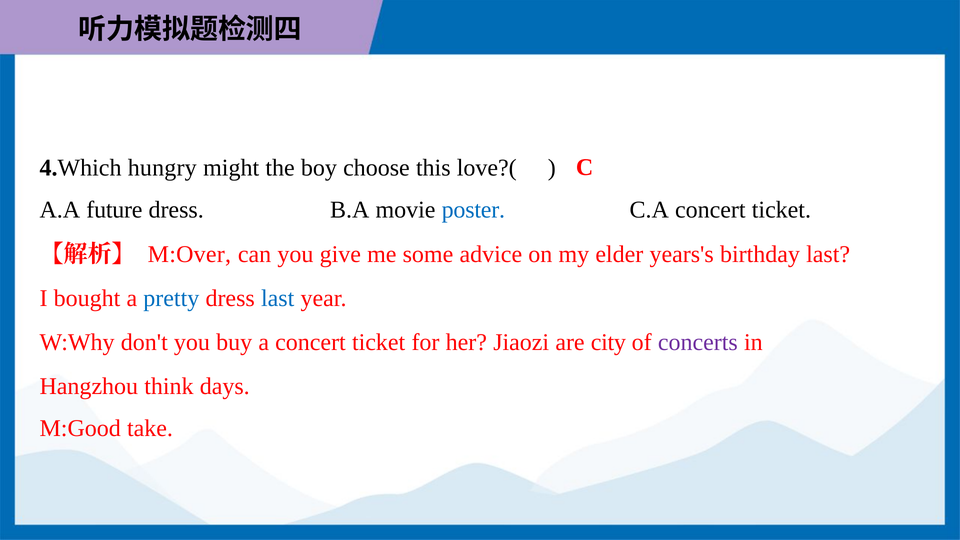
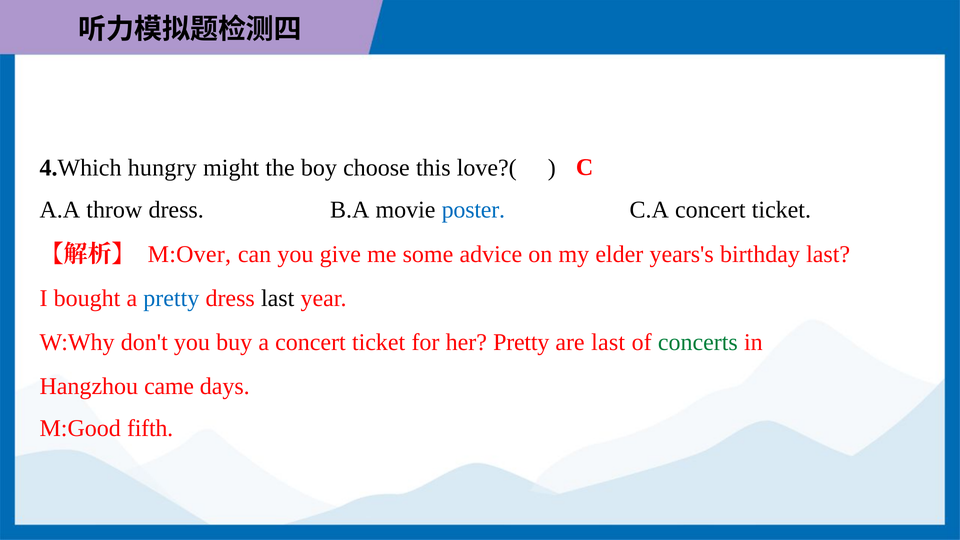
future: future -> throw
last at (278, 299) colour: blue -> black
her Jiaozi: Jiaozi -> Pretty
are city: city -> last
concerts colour: purple -> green
think: think -> came
take: take -> fifth
